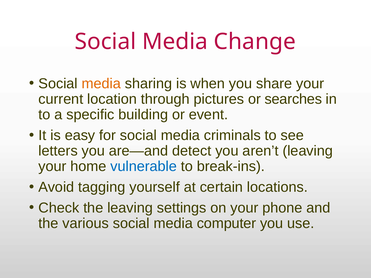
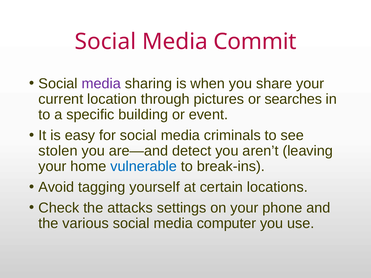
Change: Change -> Commit
media at (101, 84) colour: orange -> purple
letters: letters -> stolen
the leaving: leaving -> attacks
